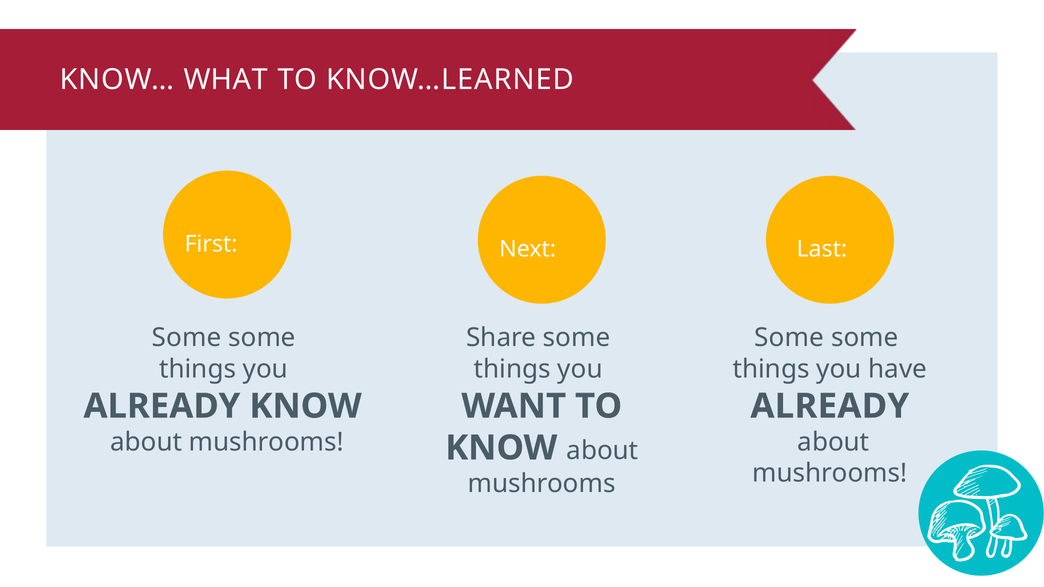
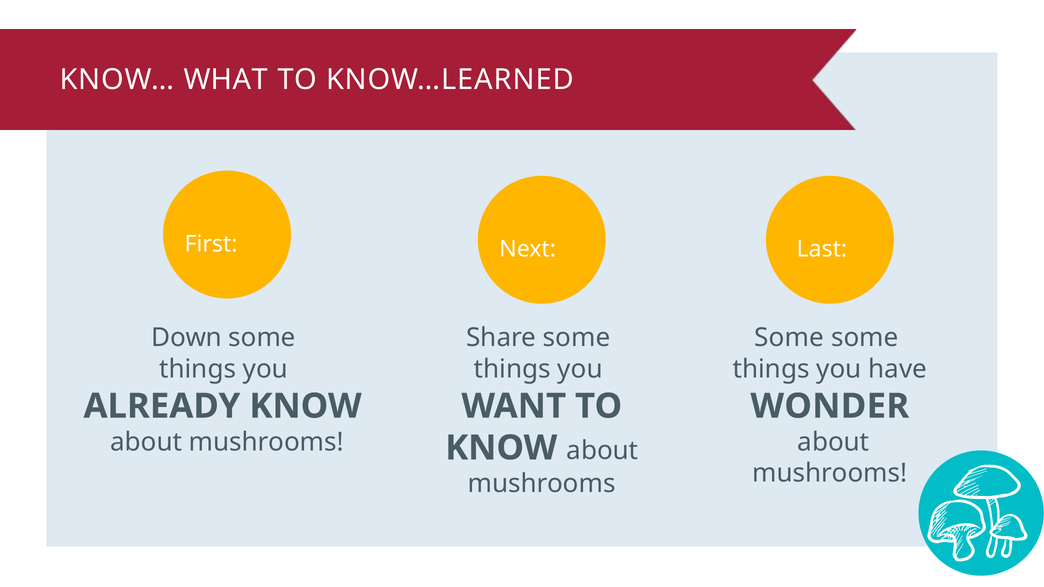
Some at (186, 338): Some -> Down
ALREADY at (830, 406): ALREADY -> WONDER
